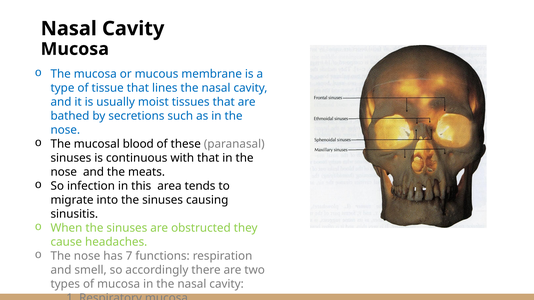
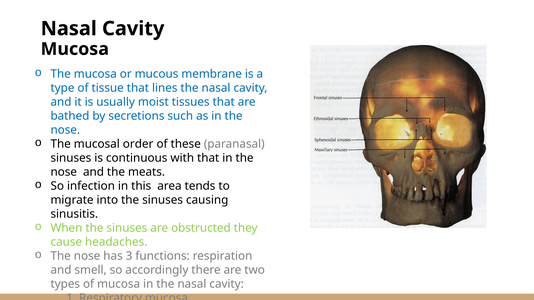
blood: blood -> order
7: 7 -> 3
